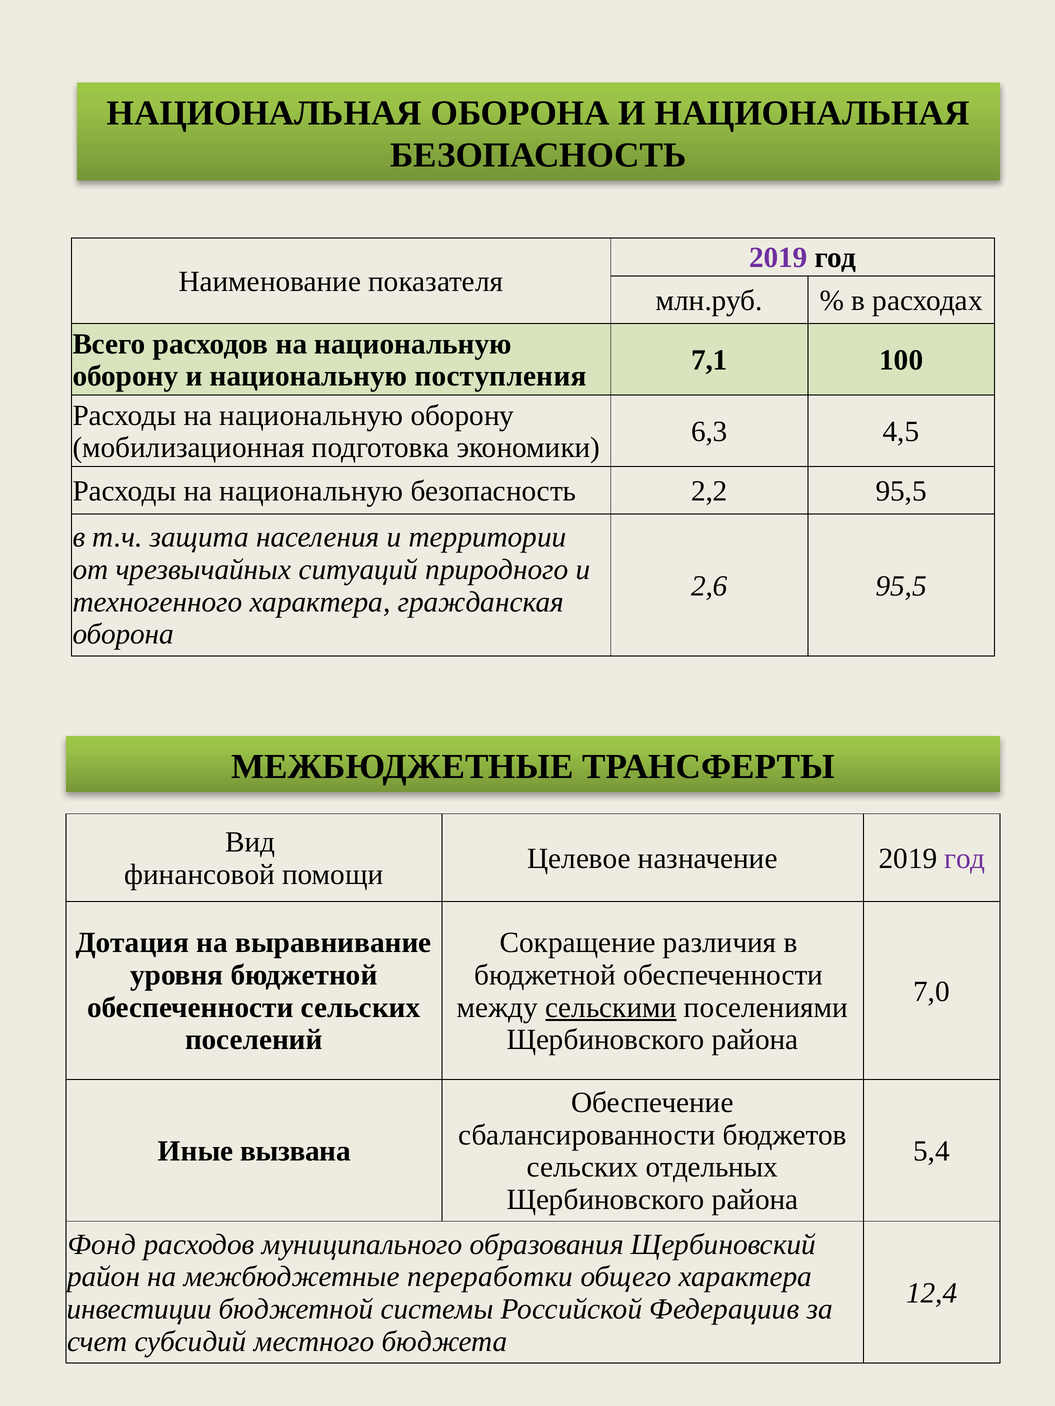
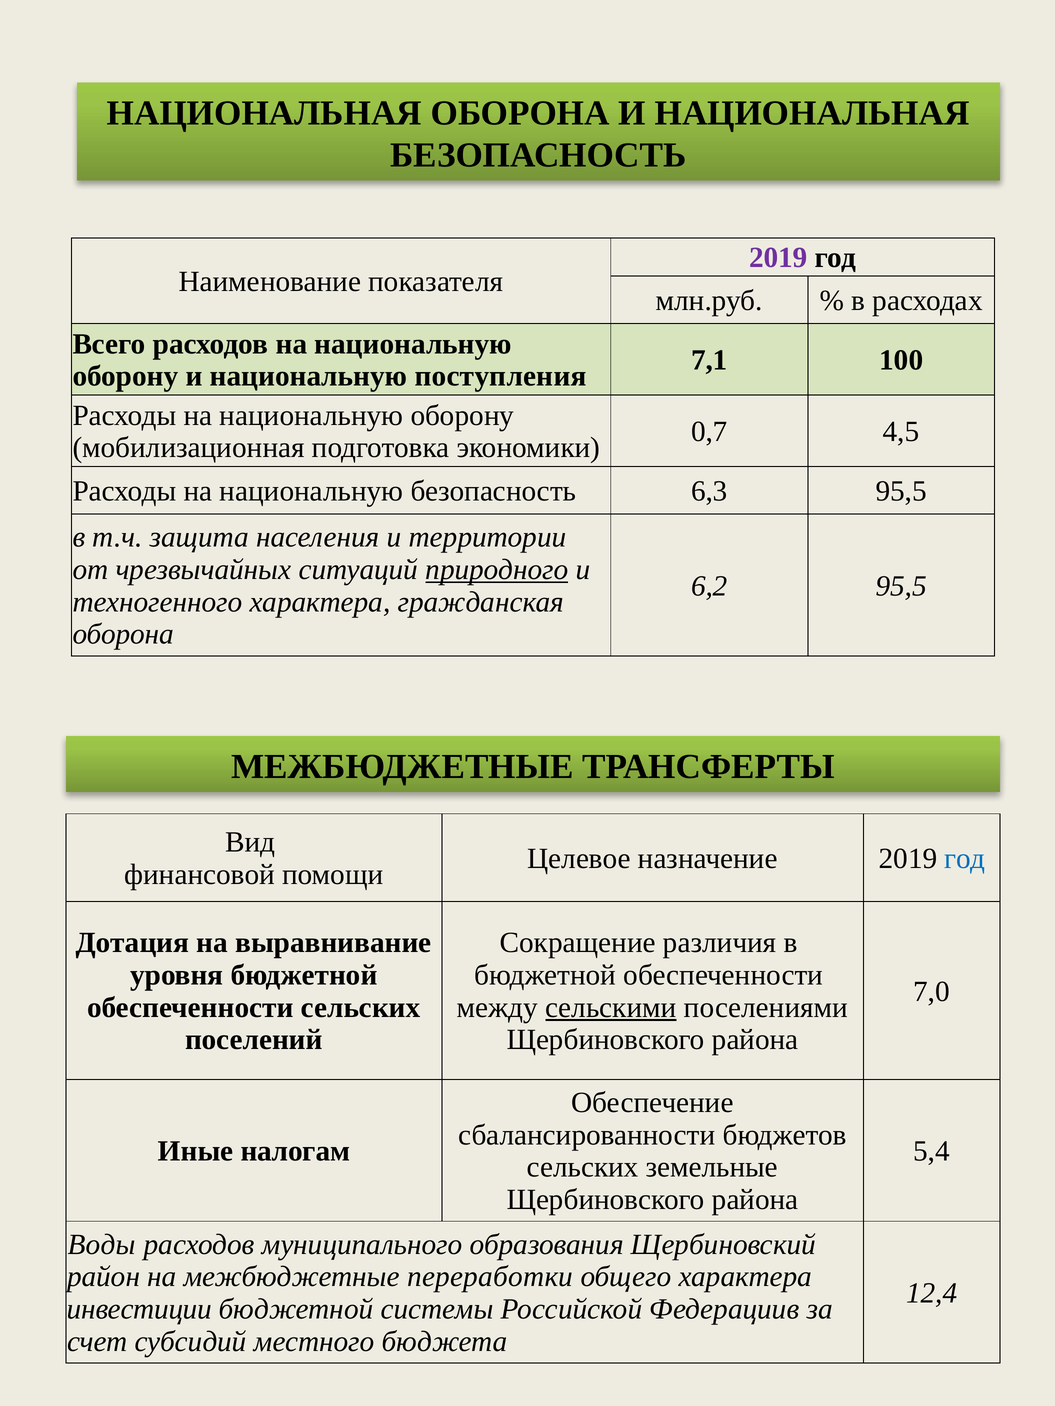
6,3: 6,3 -> 0,7
2,2: 2,2 -> 6,3
природного underline: none -> present
2,6: 2,6 -> 6,2
год at (965, 859) colour: purple -> blue
вызвана: вызвана -> налогам
отдельных: отдельных -> земельные
Фонд: Фонд -> Воды
